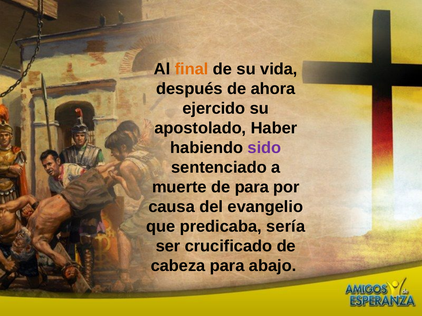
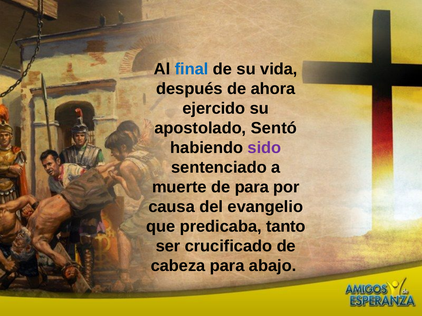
final colour: orange -> blue
Haber: Haber -> Sentó
sería: sería -> tanto
